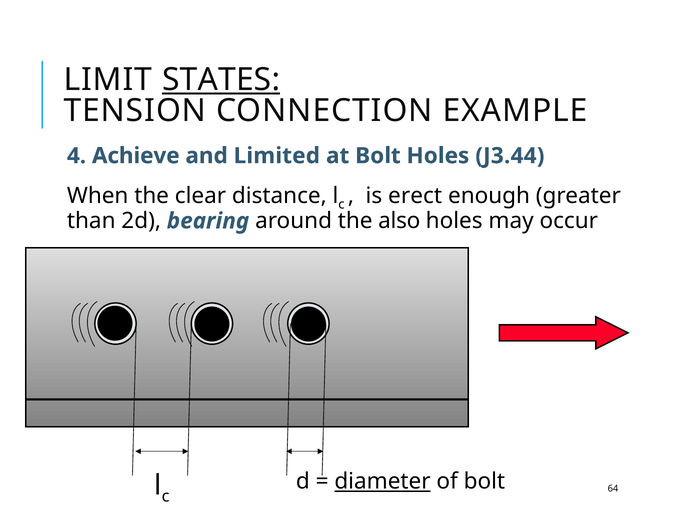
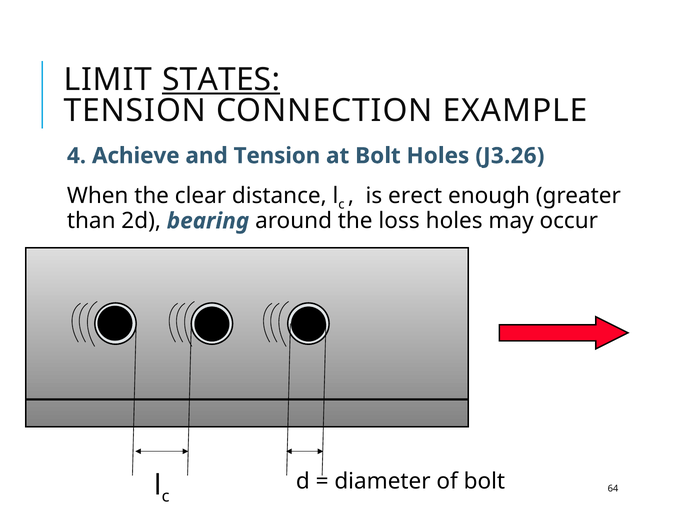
and Limited: Limited -> Tension
J3.44: J3.44 -> J3.26
also: also -> loss
diameter underline: present -> none
